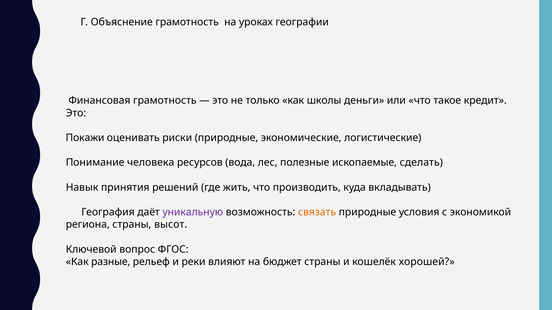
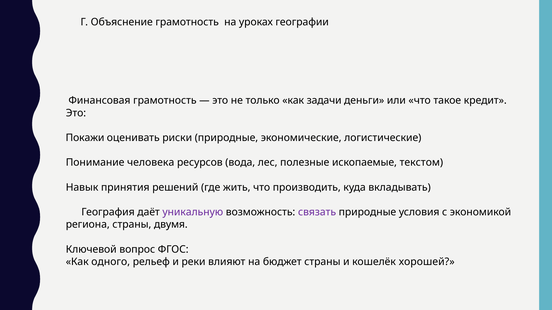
школы: школы -> задачи
сделать: сделать -> текстом
связать colour: orange -> purple
высот: высот -> двумя
разные: разные -> одного
